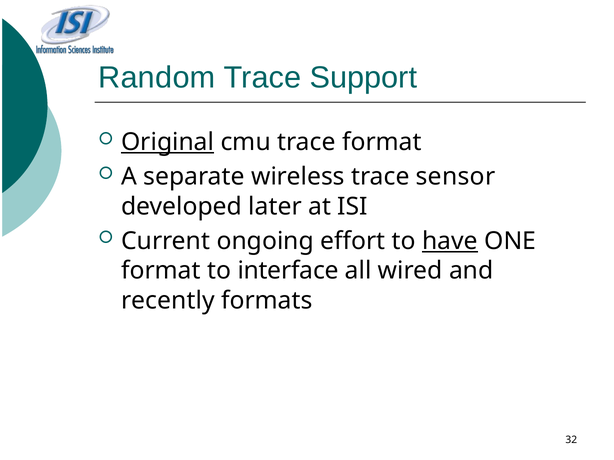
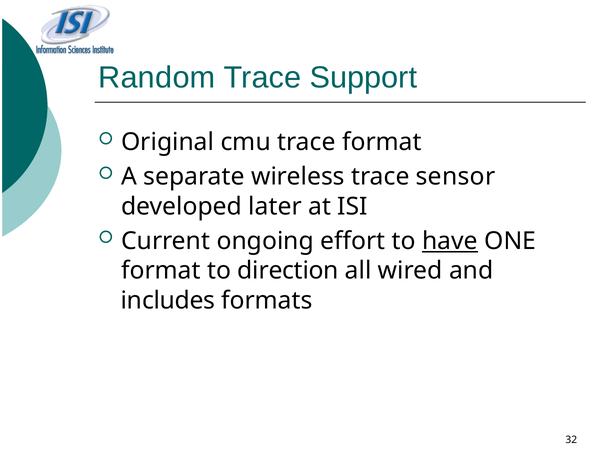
Original underline: present -> none
interface: interface -> direction
recently: recently -> includes
